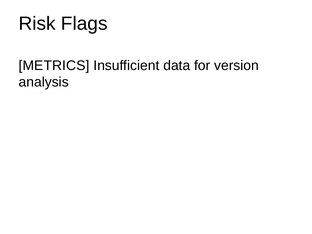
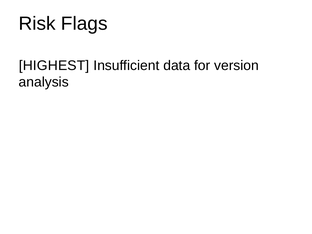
METRICS: METRICS -> HIGHEST
